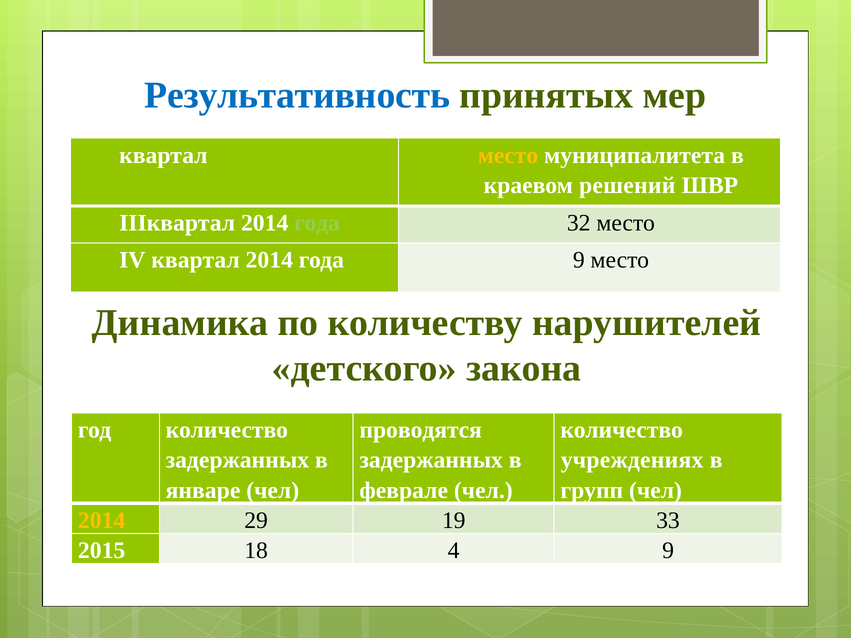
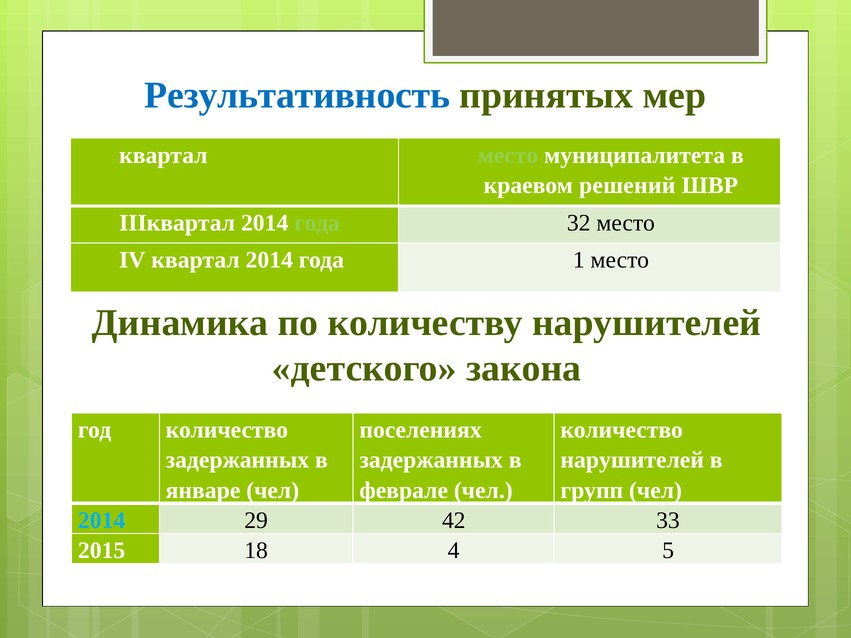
место at (508, 155) colour: yellow -> light green
года 9: 9 -> 1
проводятся: проводятся -> поселениях
учреждениях at (632, 460): учреждениях -> нарушителей
2014 at (102, 521) colour: yellow -> light blue
19: 19 -> 42
4 9: 9 -> 5
